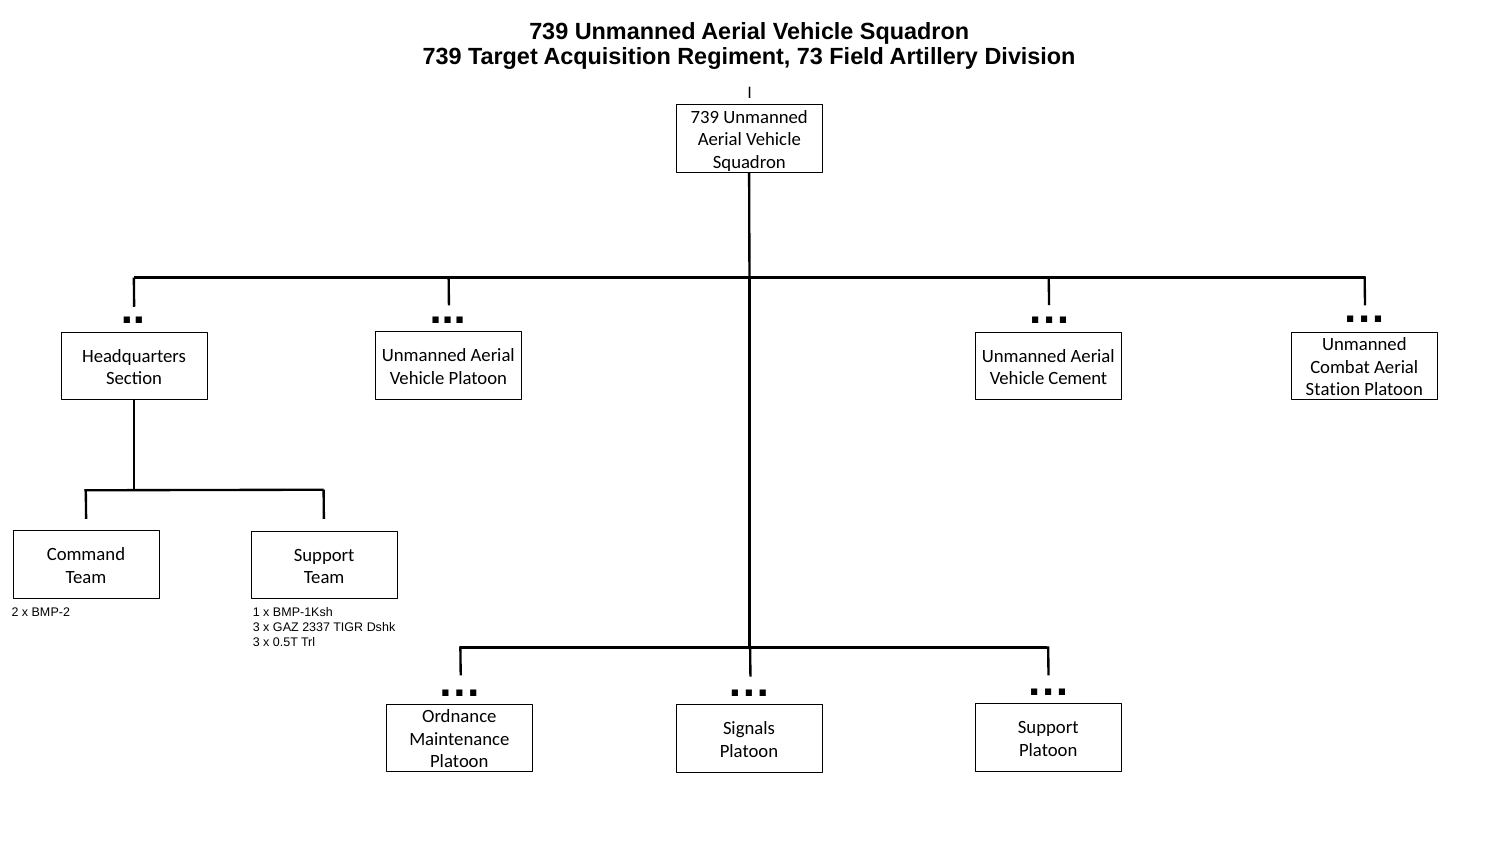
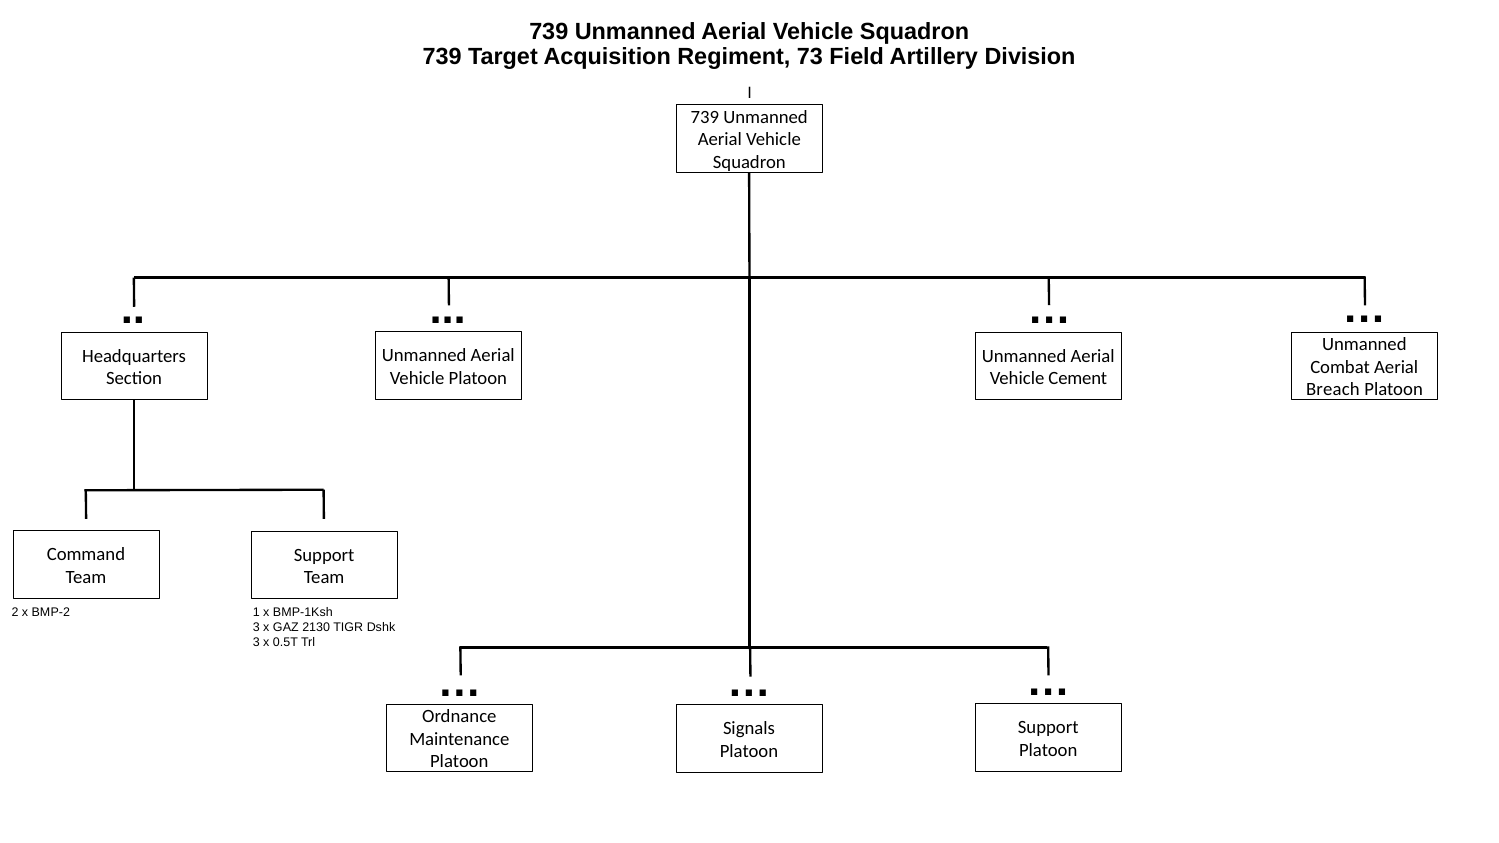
Station: Station -> Breach
2337: 2337 -> 2130
